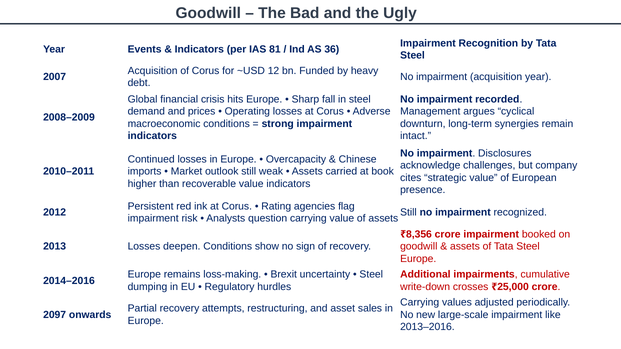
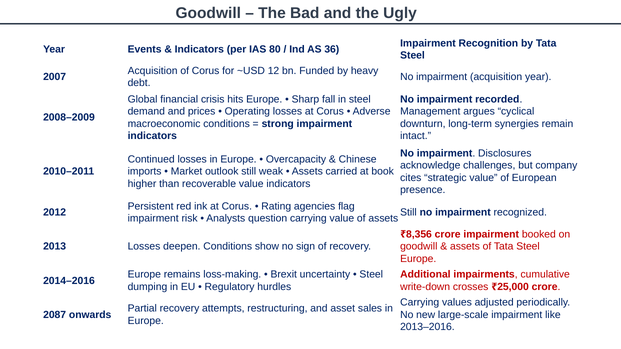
81: 81 -> 80
2097: 2097 -> 2087
